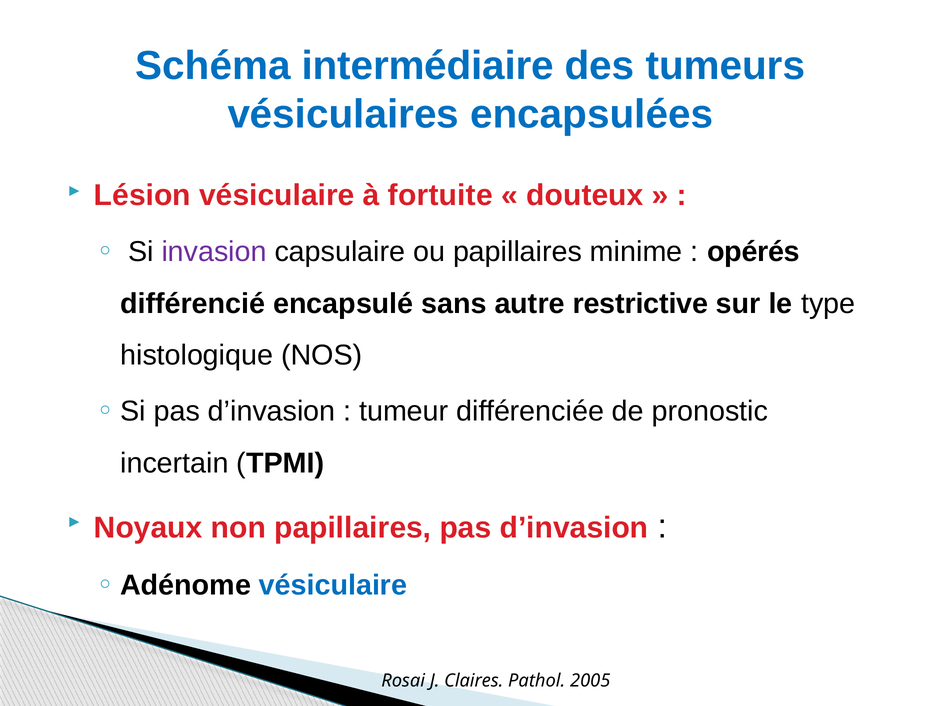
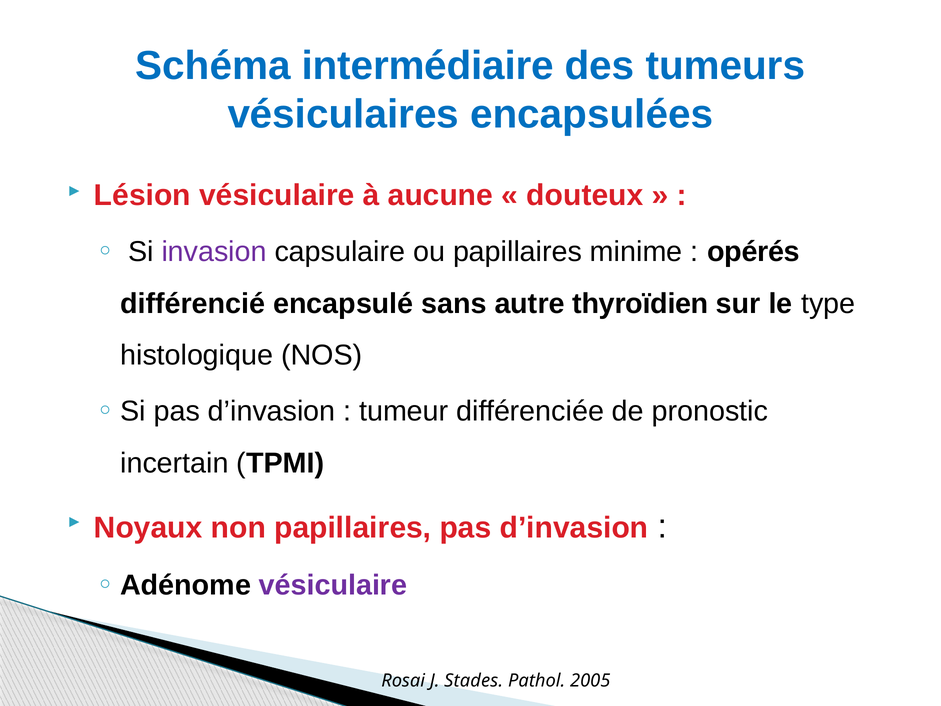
fortuite: fortuite -> aucune
restrictive: restrictive -> thyroïdien
vésiculaire at (333, 585) colour: blue -> purple
Claires: Claires -> Stades
